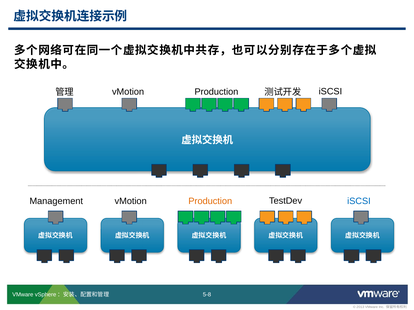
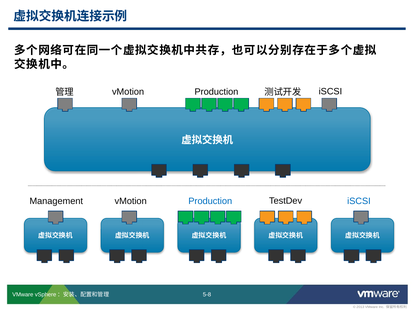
Production at (210, 202) colour: orange -> blue
